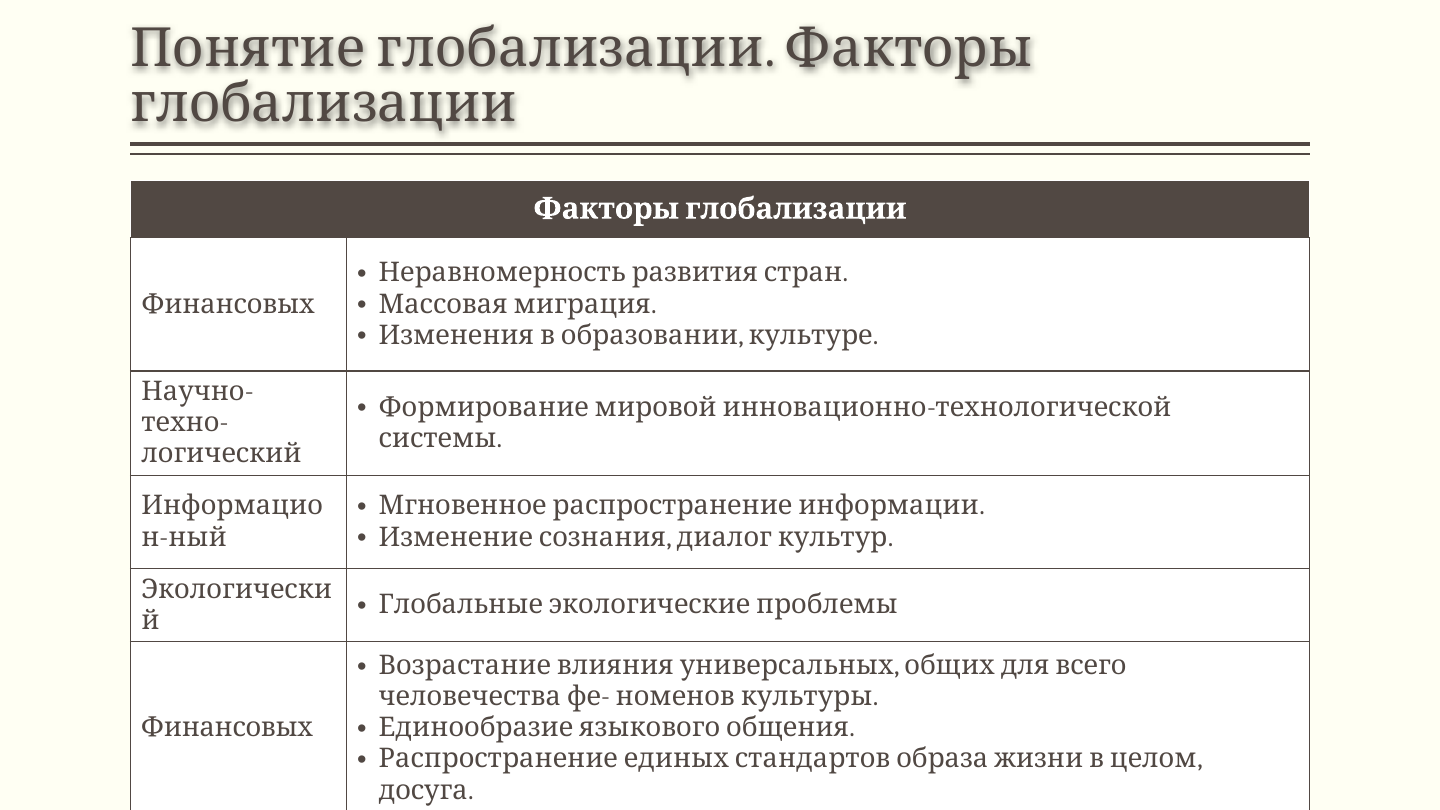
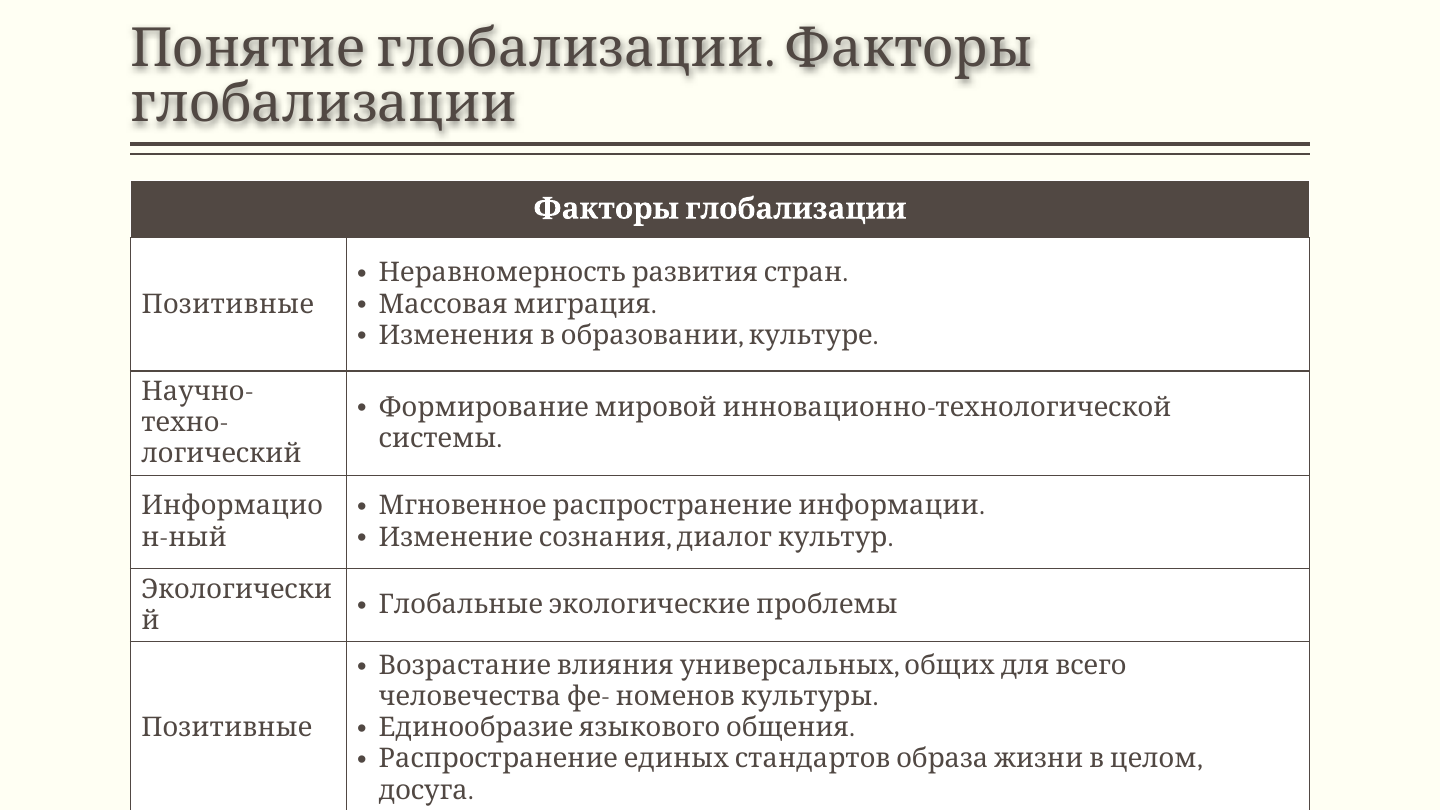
Финансовых at (228, 304): Финансовых -> Позитивные
Финансовых at (227, 728): Финансовых -> Позитивные
